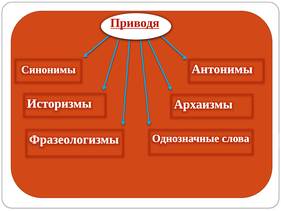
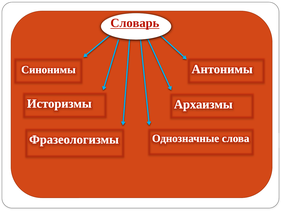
Приводя: Приводя -> Словарь
